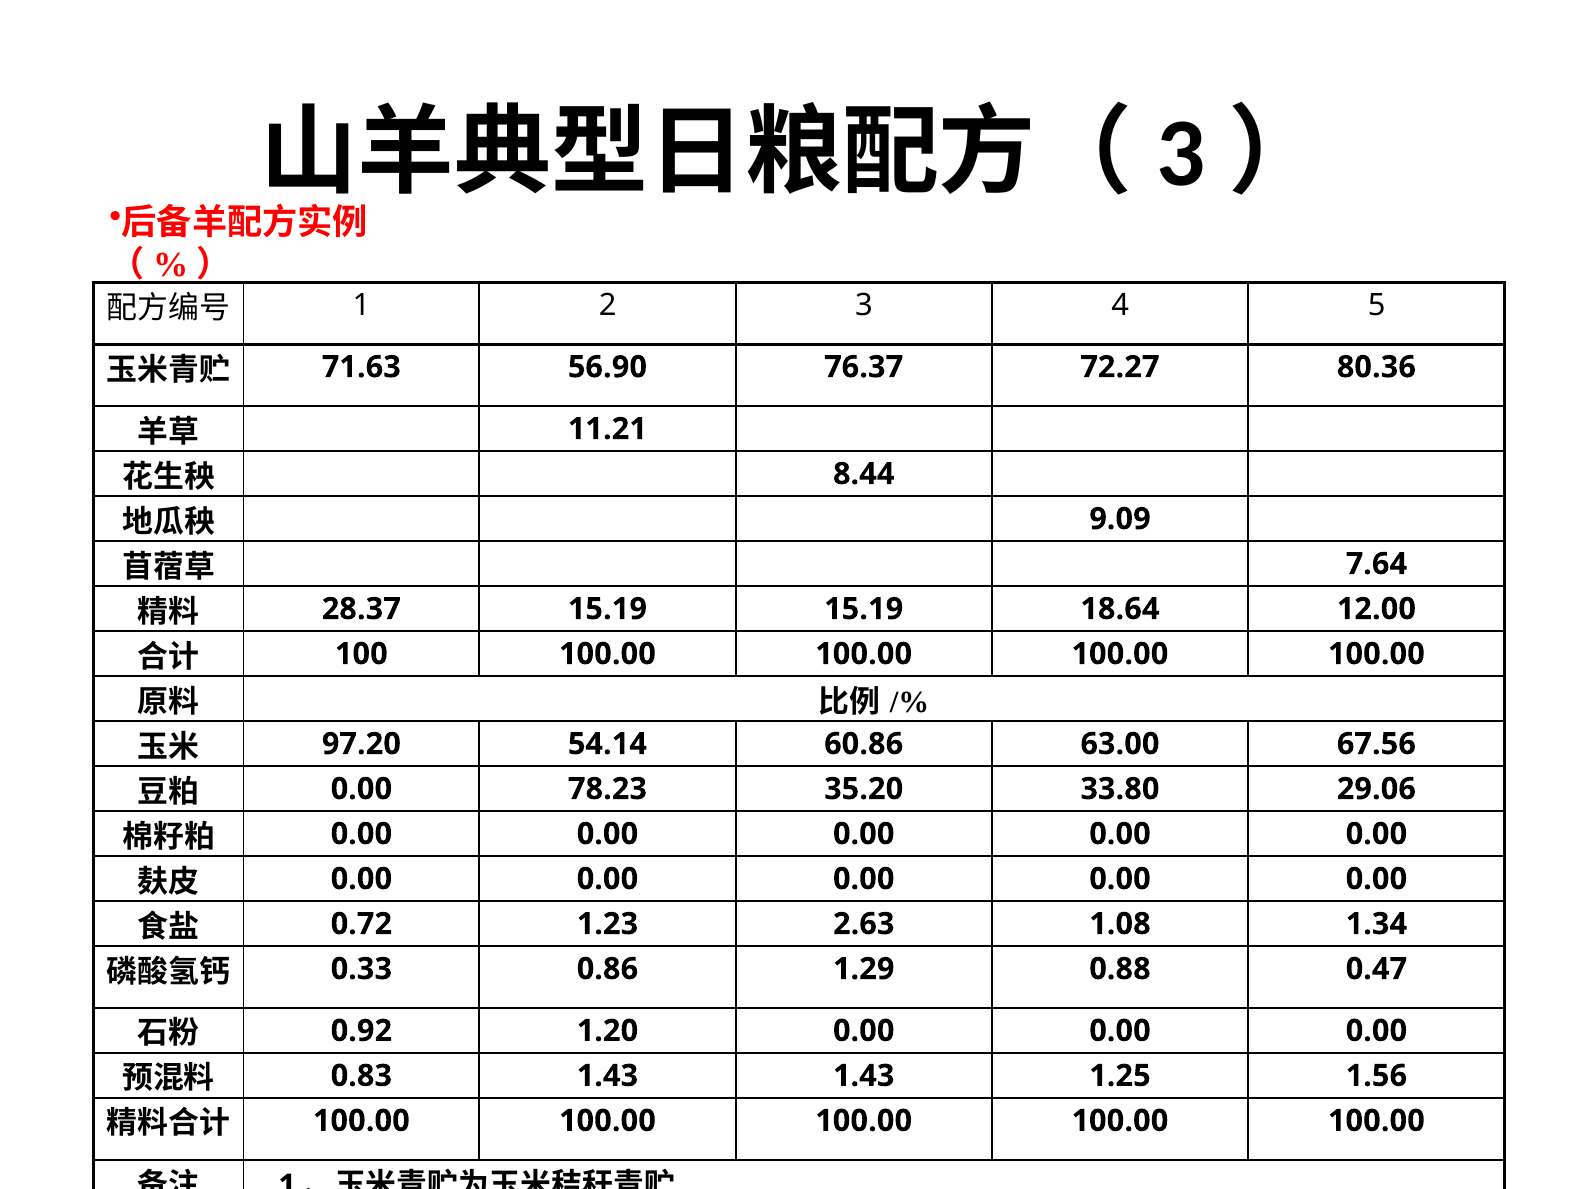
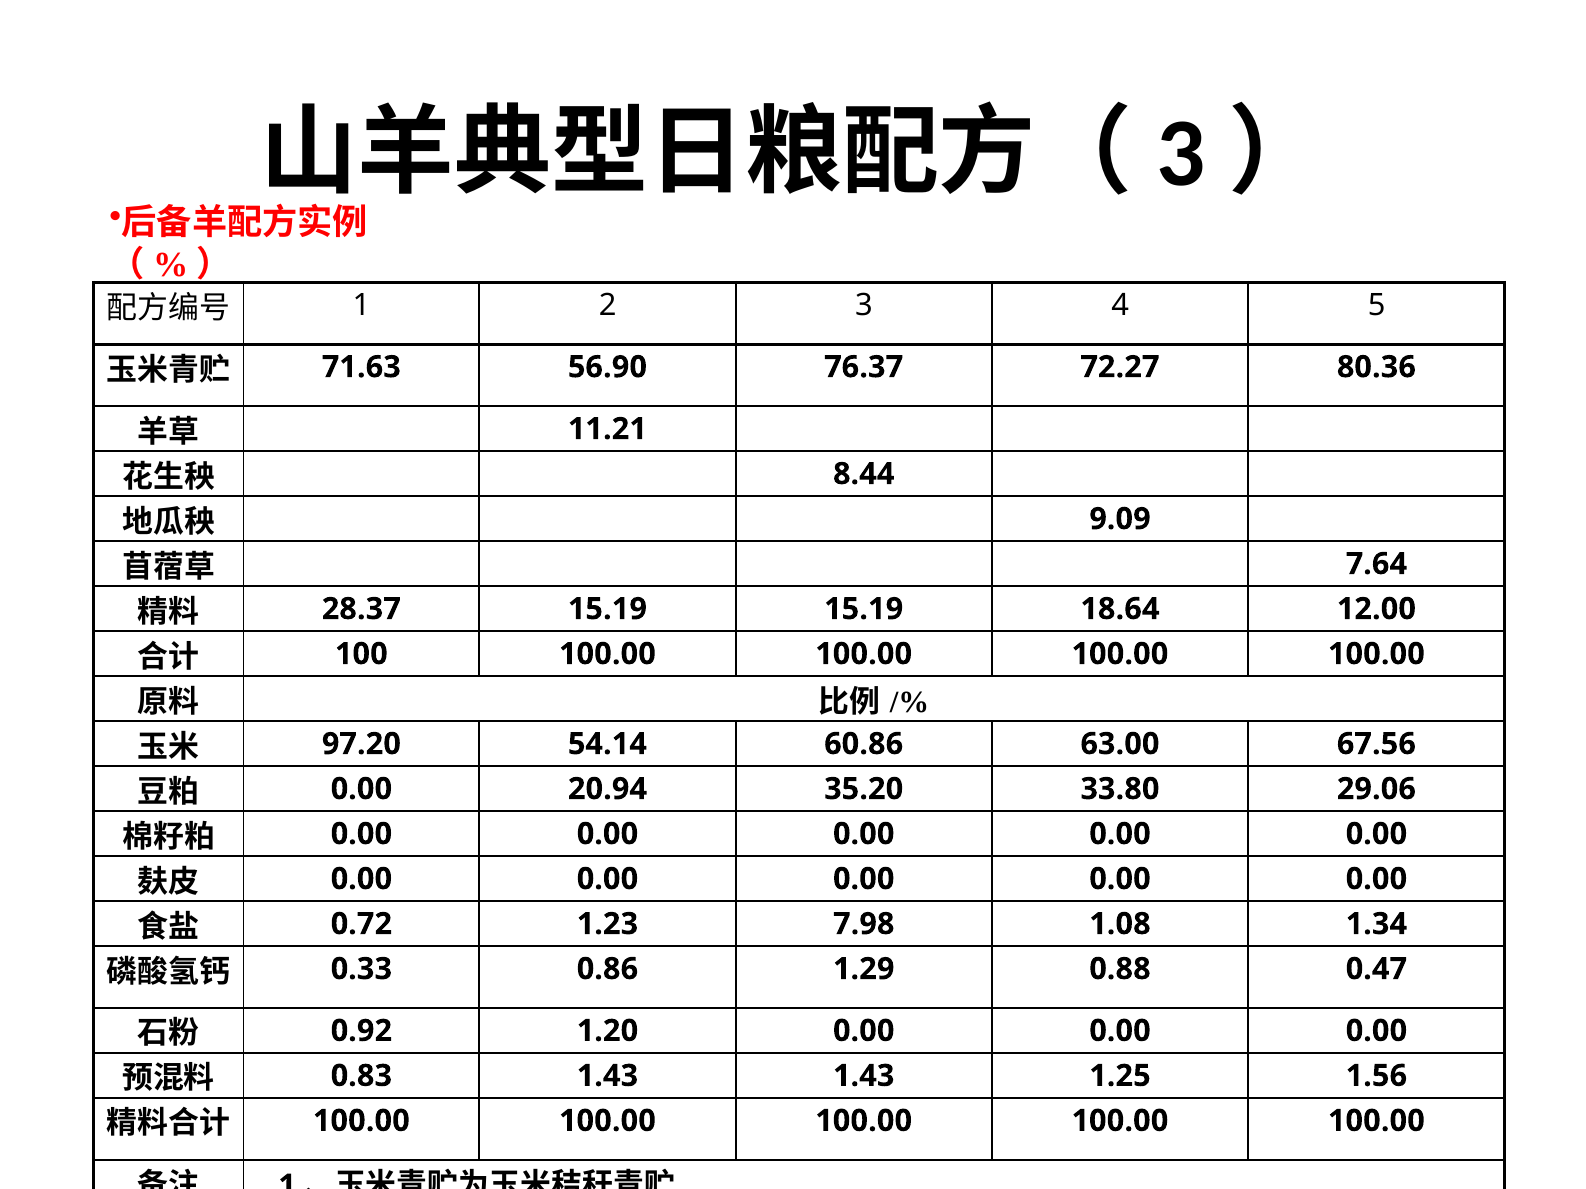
78.23: 78.23 -> 20.94
2.63: 2.63 -> 7.98
